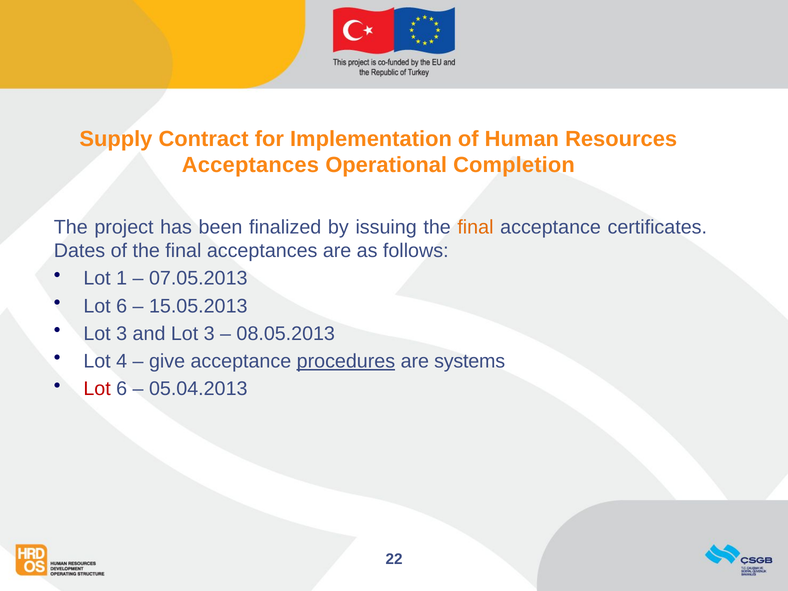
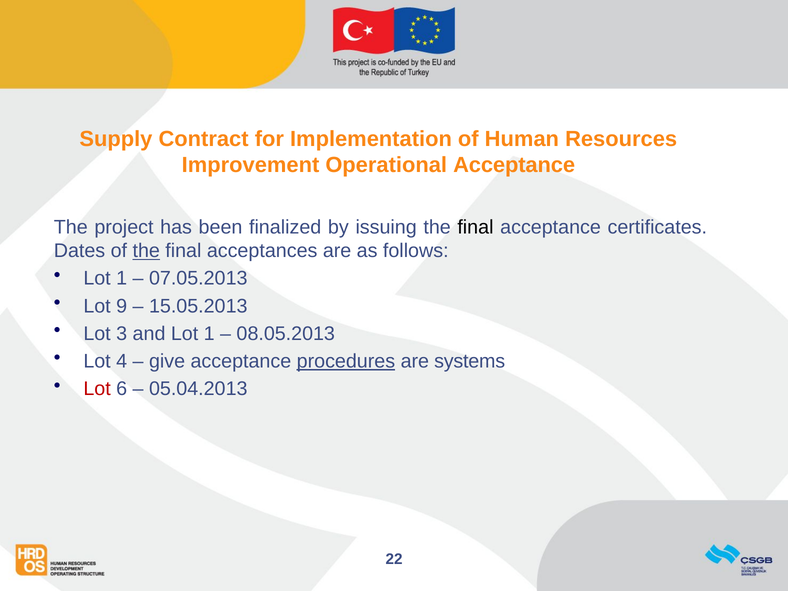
Acceptances at (250, 165): Acceptances -> Improvement
Operational Completion: Completion -> Acceptance
final at (475, 227) colour: orange -> black
the at (146, 251) underline: none -> present
6 at (122, 306): 6 -> 9
and Lot 3: 3 -> 1
